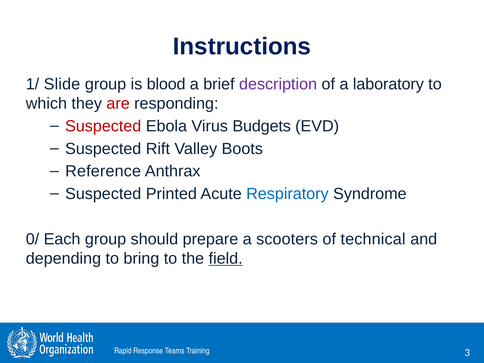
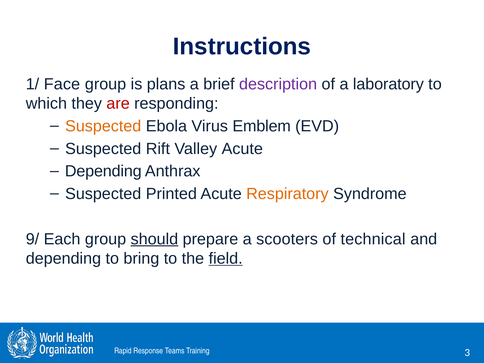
Slide: Slide -> Face
blood: blood -> plans
Suspected at (103, 126) colour: red -> orange
Budgets: Budgets -> Emblem
Valley Boots: Boots -> Acute
Reference at (103, 171): Reference -> Depending
Respiratory colour: blue -> orange
0/: 0/ -> 9/
should underline: none -> present
